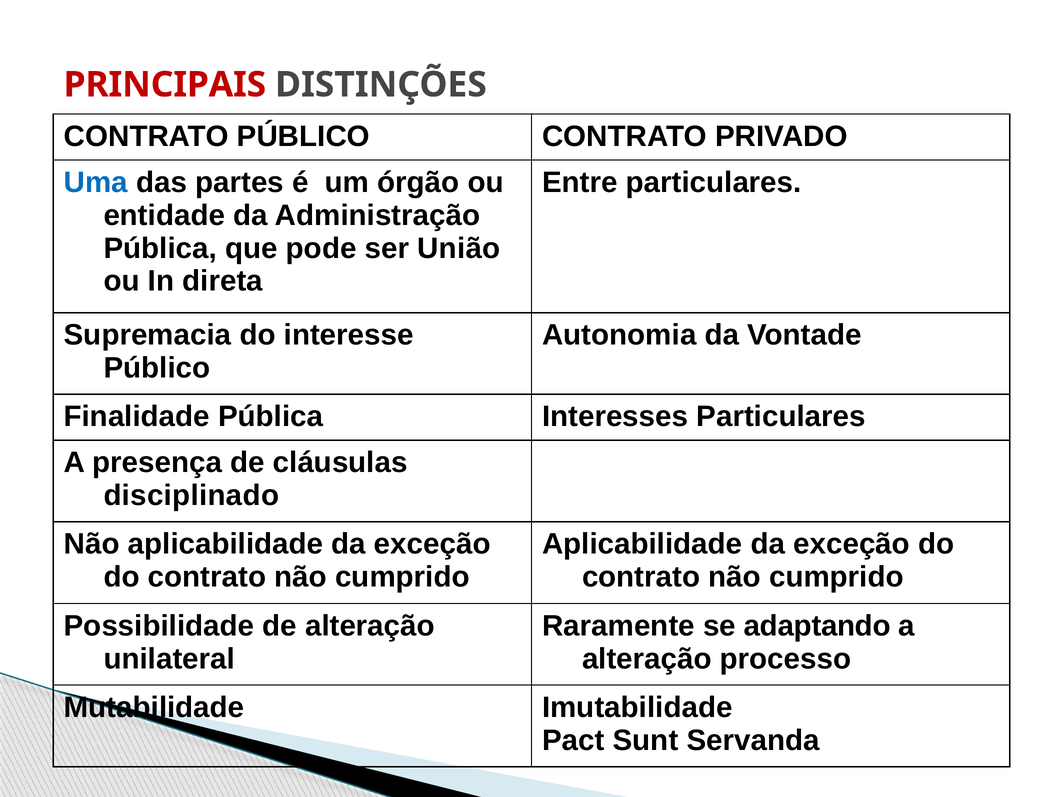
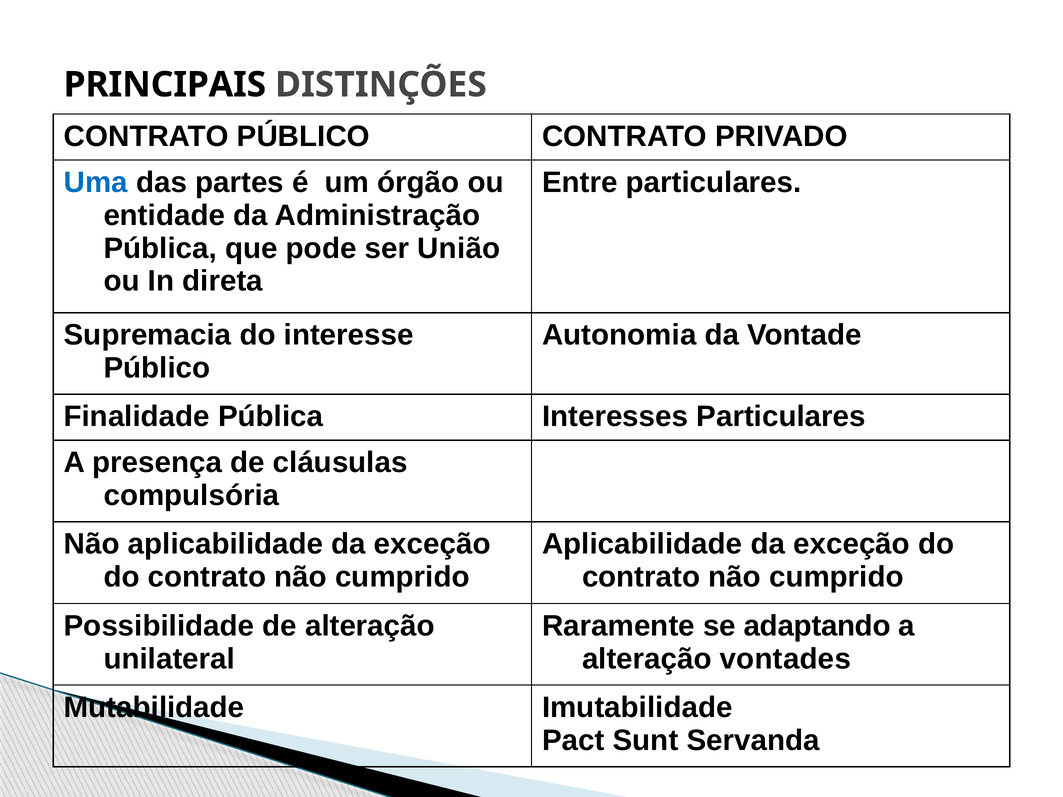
PRINCIPAIS colour: red -> black
disciplinado: disciplinado -> compulsória
processo: processo -> vontades
